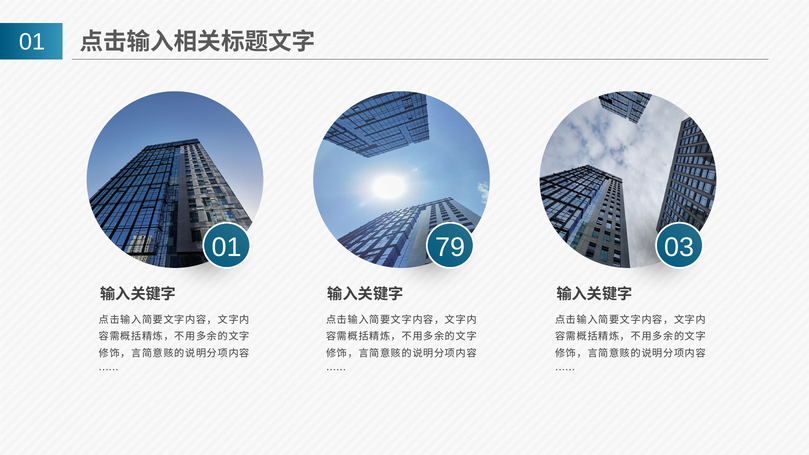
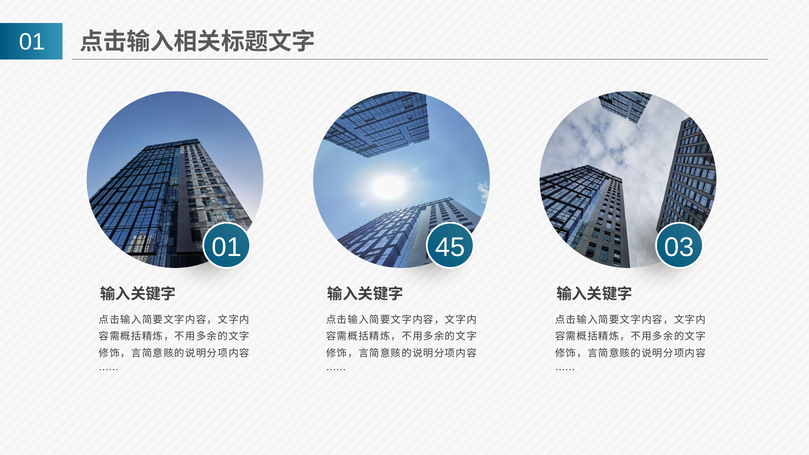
79: 79 -> 45
